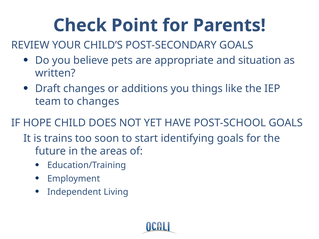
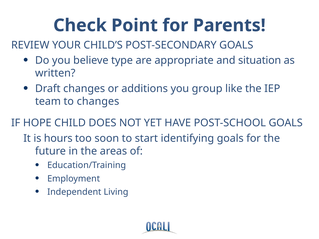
pets: pets -> type
things: things -> group
trains: trains -> hours
